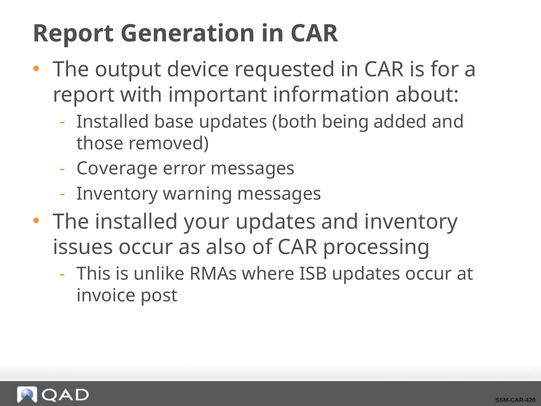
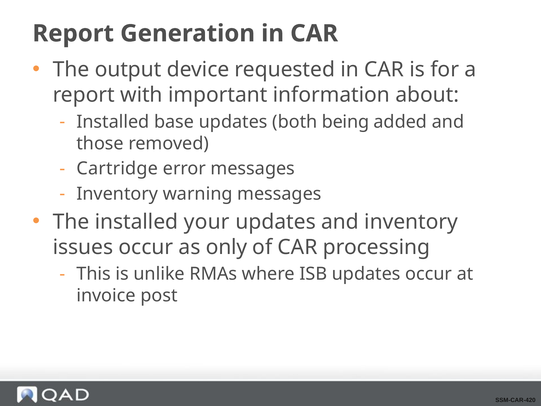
Coverage: Coverage -> Cartridge
also: also -> only
